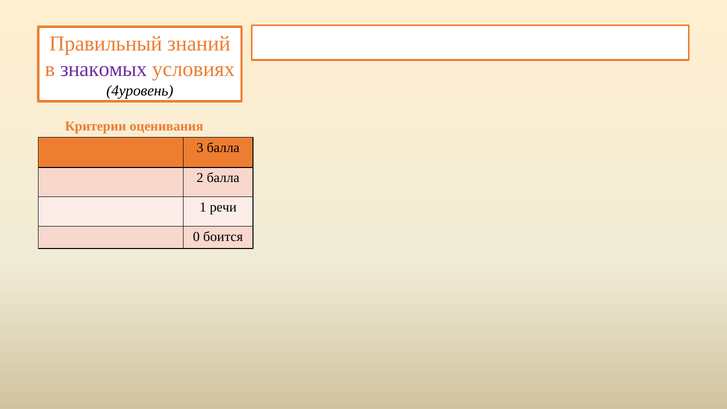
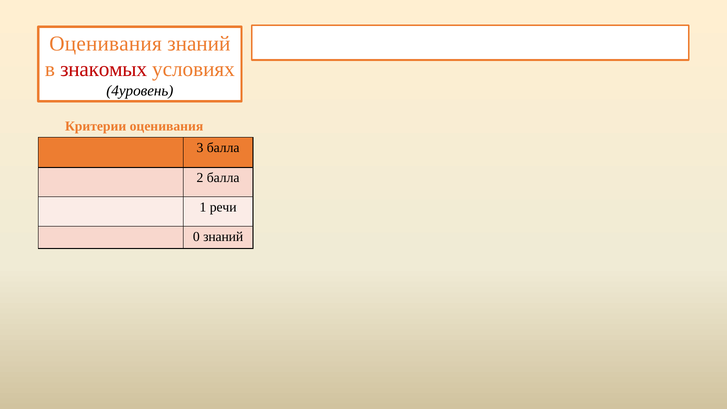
Правильный at (106, 44): Правильный -> Оценивания
знакомых colour: purple -> red
0 боится: боится -> знаний
